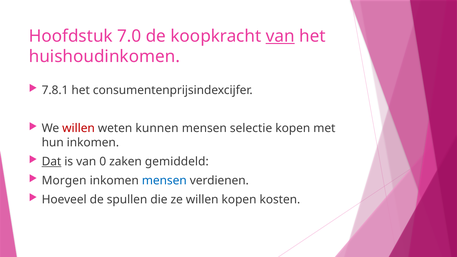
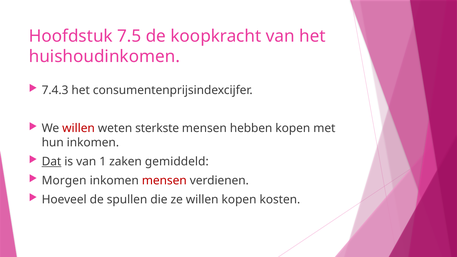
7.0: 7.0 -> 7.5
van at (280, 36) underline: present -> none
7.8.1: 7.8.1 -> 7.4.3
kunnen: kunnen -> sterkste
selectie: selectie -> hebben
0: 0 -> 1
mensen at (164, 181) colour: blue -> red
